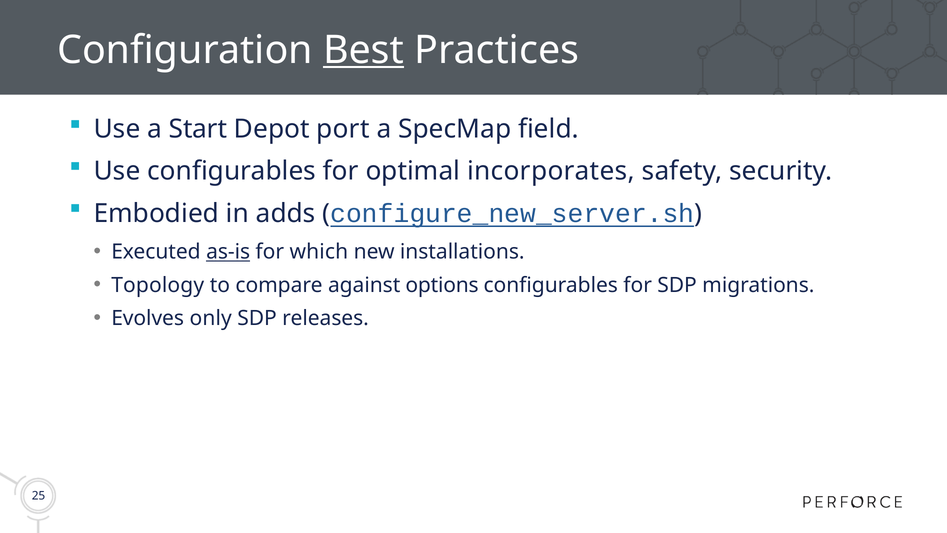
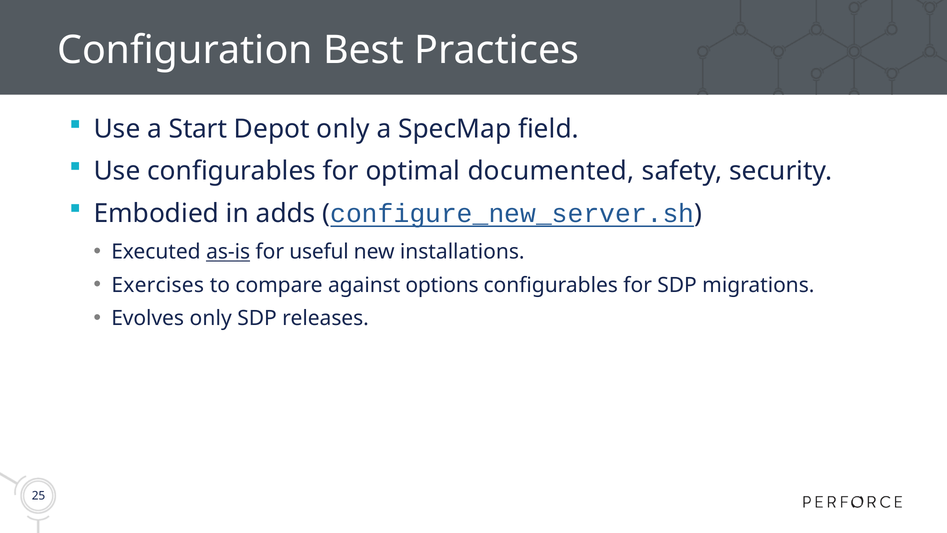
Best underline: present -> none
Depot port: port -> only
incorporates: incorporates -> documented
which: which -> useful
Topology: Topology -> Exercises
